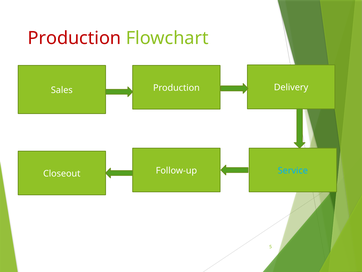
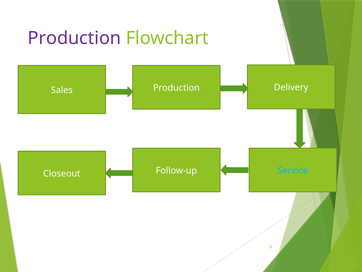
Production at (74, 38) colour: red -> purple
